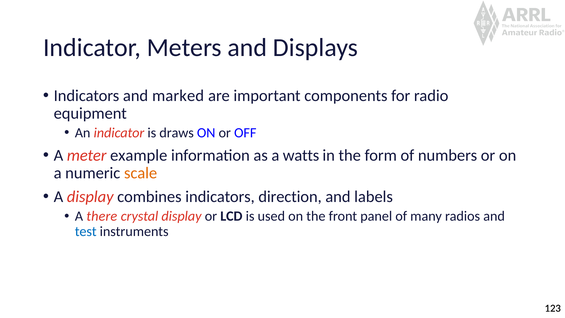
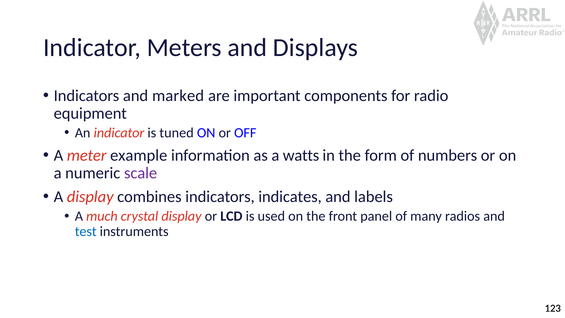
draws: draws -> tuned
scale colour: orange -> purple
direction: direction -> indicates
there: there -> much
